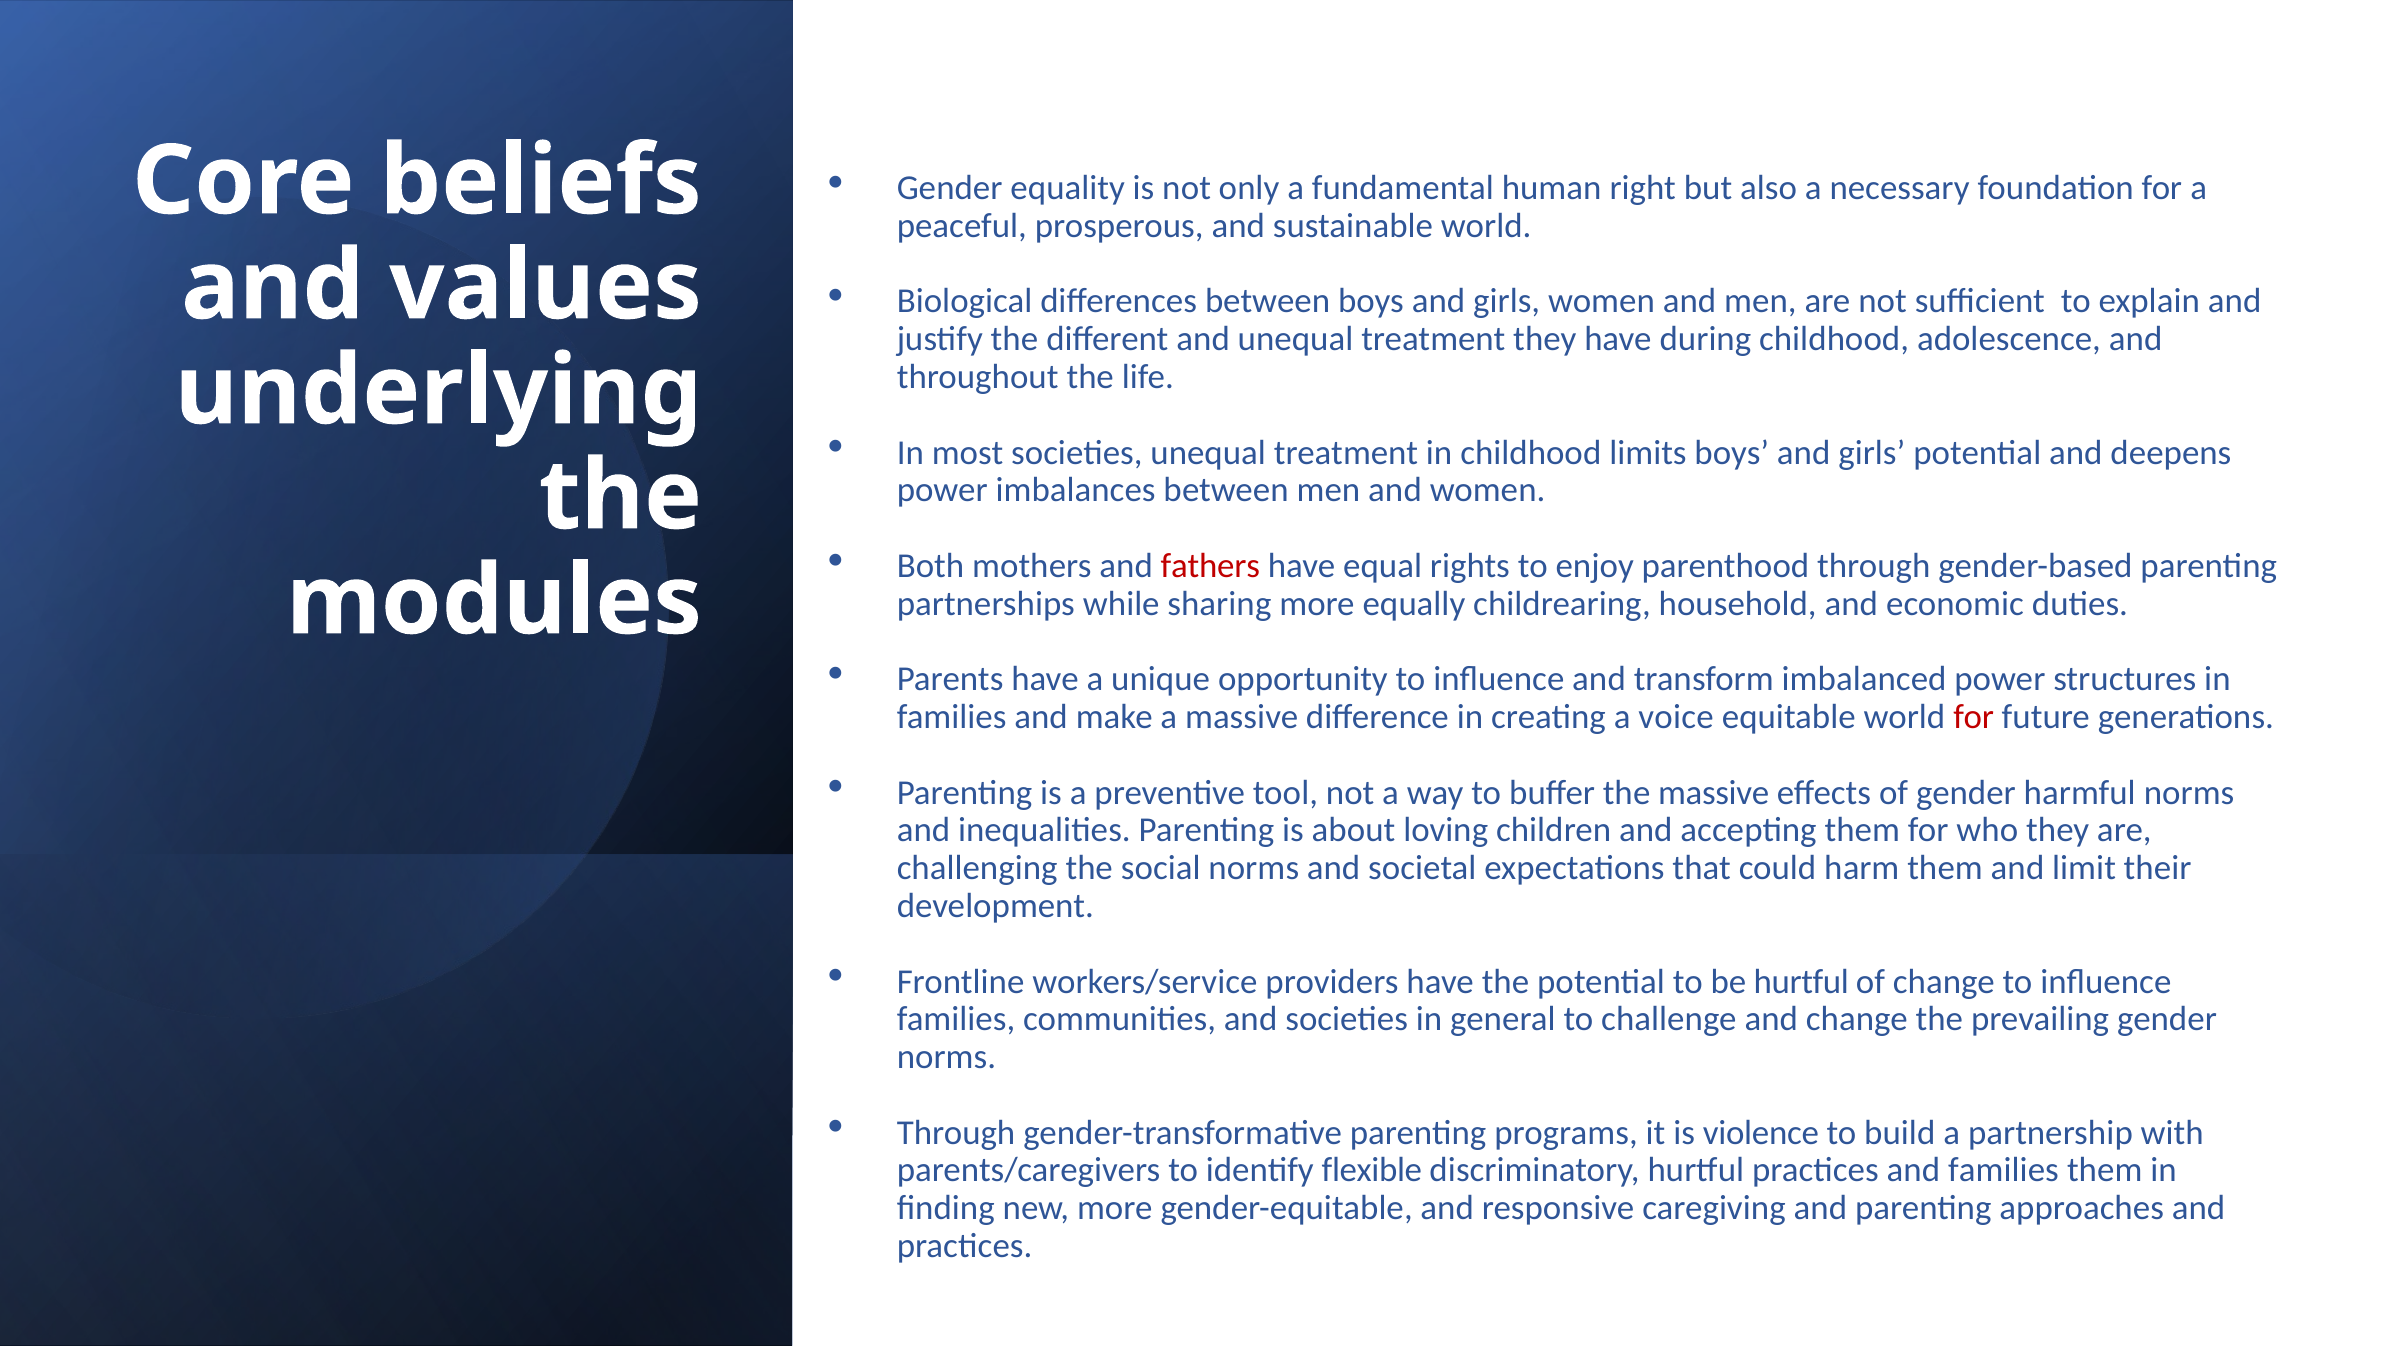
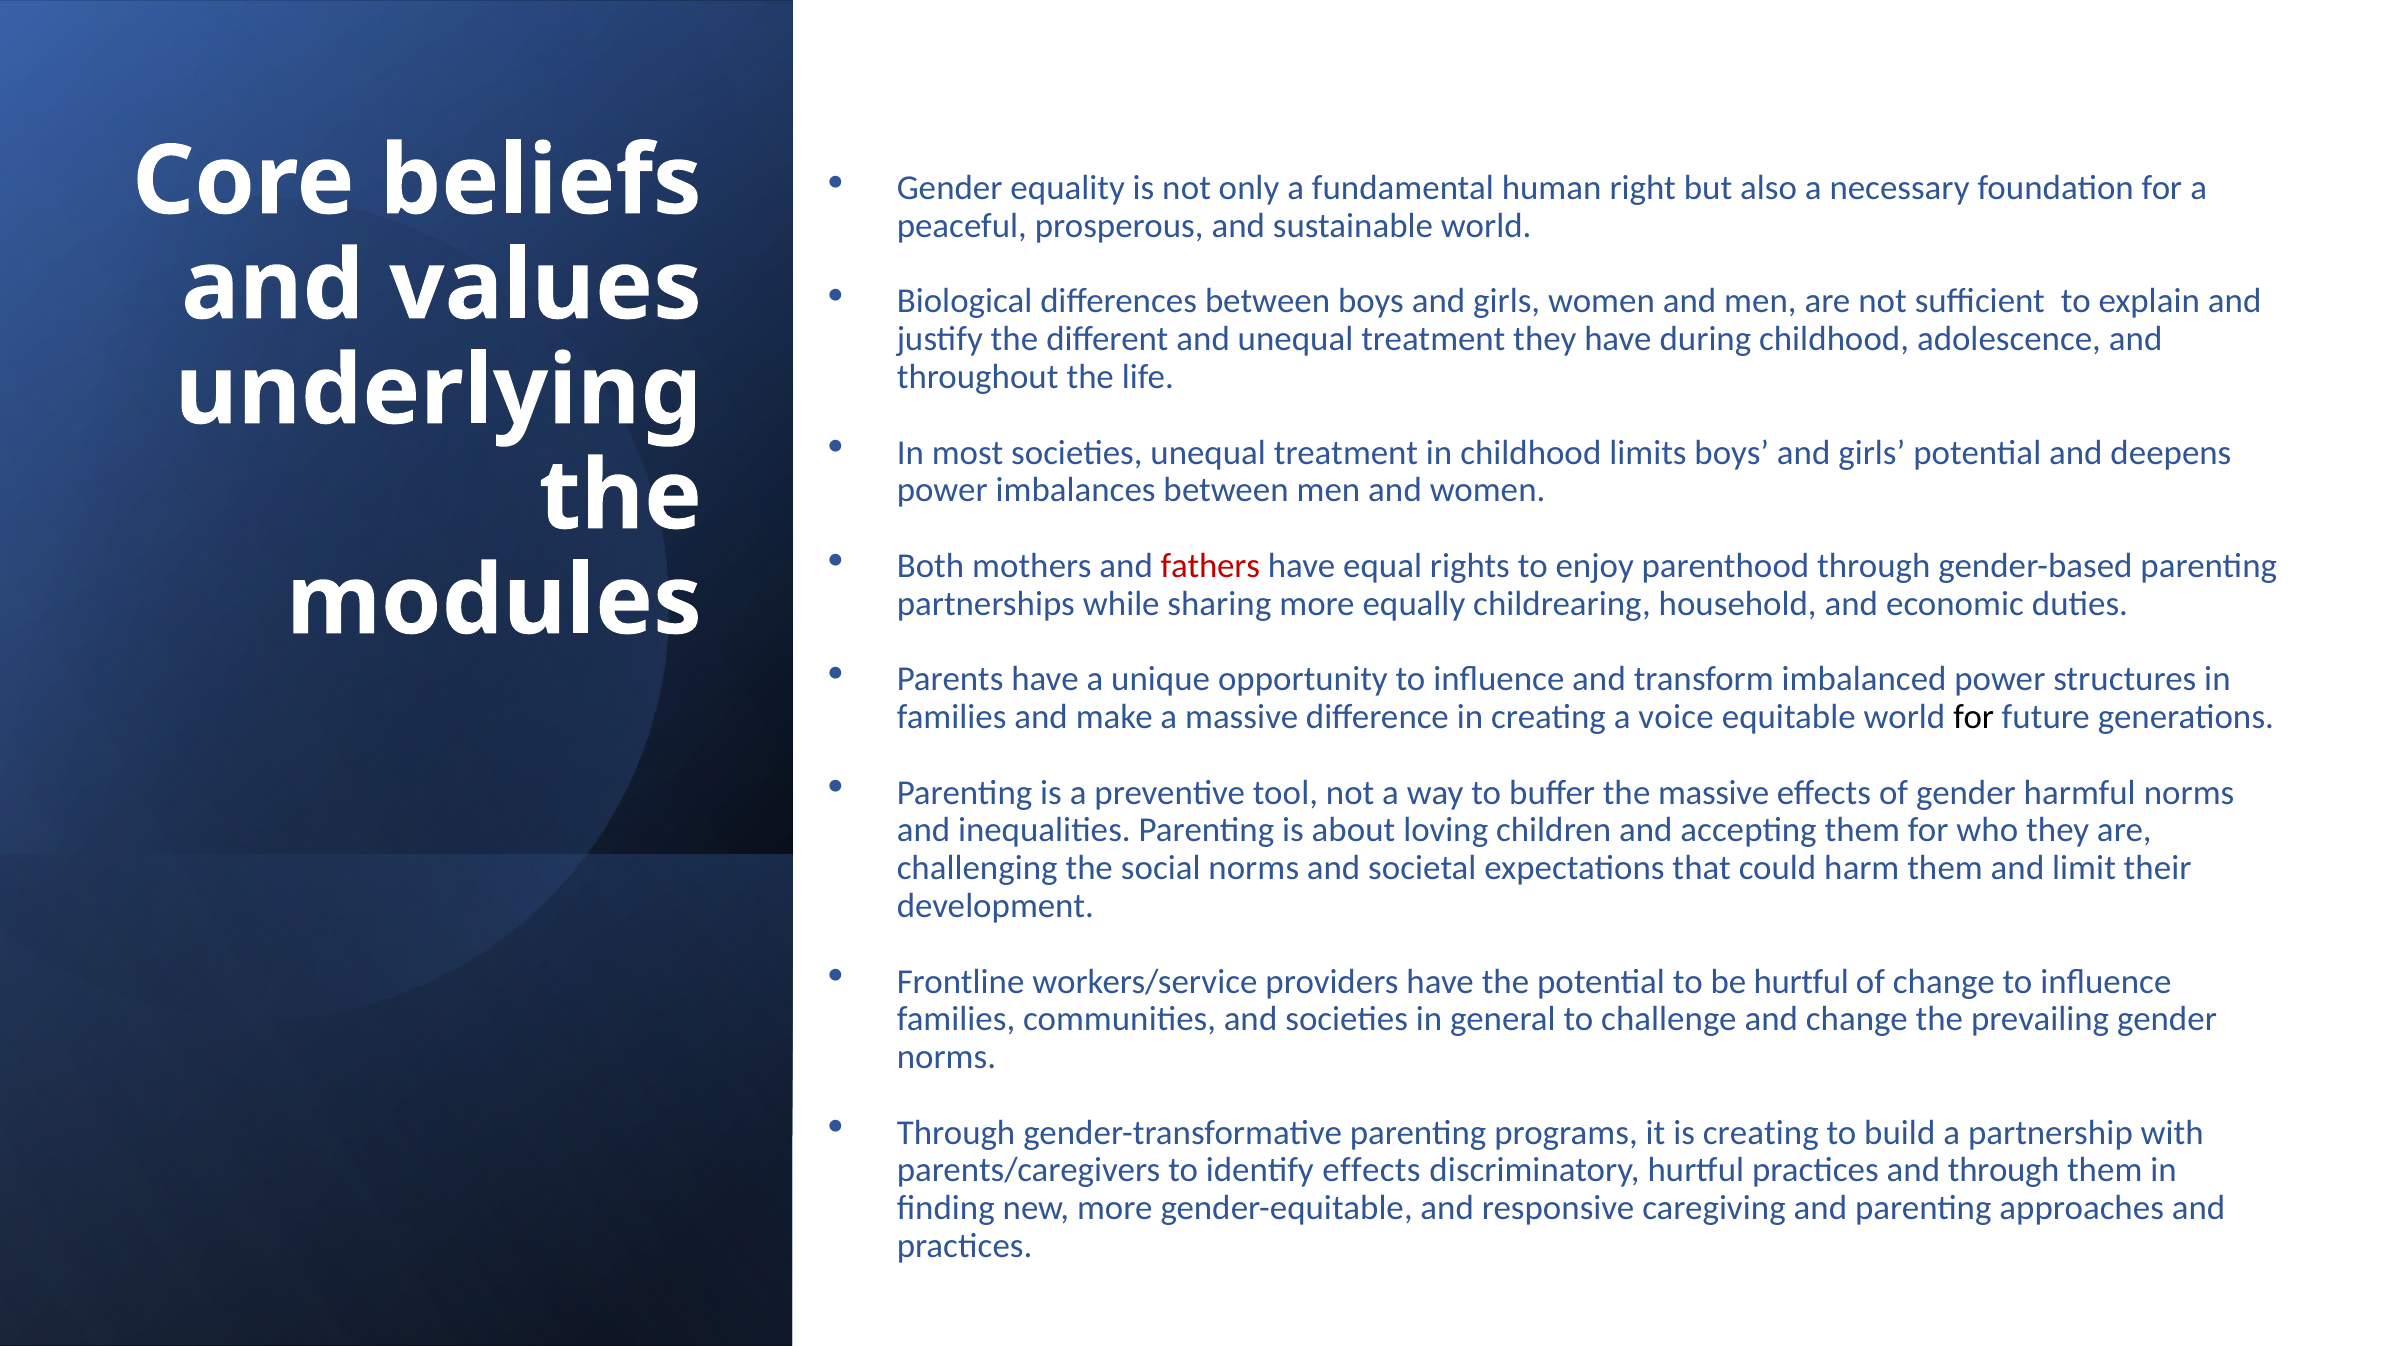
for at (1974, 717) colour: red -> black
is violence: violence -> creating
identify flexible: flexible -> effects
and families: families -> through
